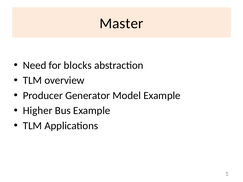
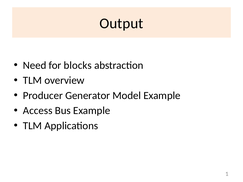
Master: Master -> Output
Higher: Higher -> Access
